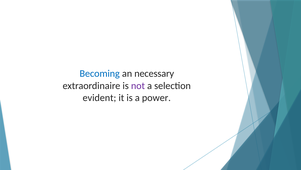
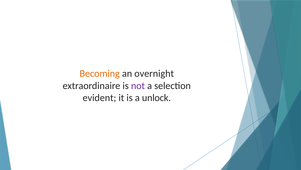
Becoming colour: blue -> orange
necessary: necessary -> overnight
power: power -> unlock
